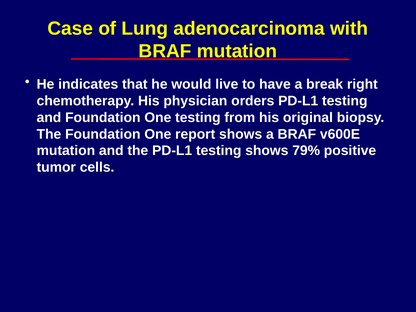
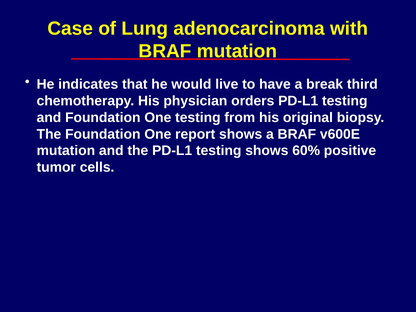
right: right -> third
79%: 79% -> 60%
